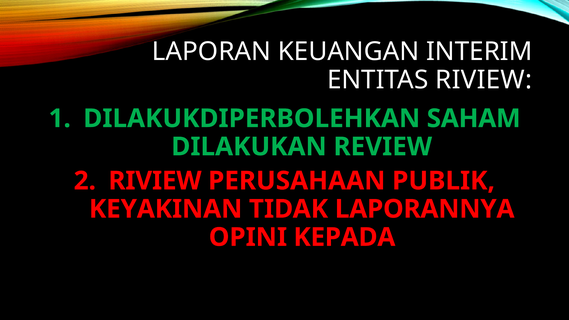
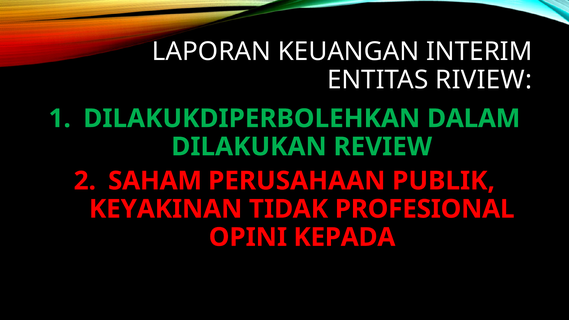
SAHAM: SAHAM -> DALAM
RIVIEW at (155, 181): RIVIEW -> SAHAM
LAPORANNYA: LAPORANNYA -> PROFESIONAL
